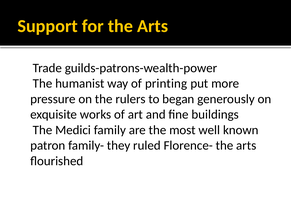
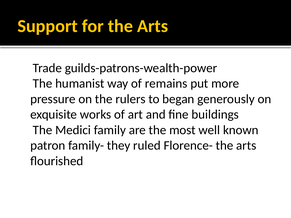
printing: printing -> remains
